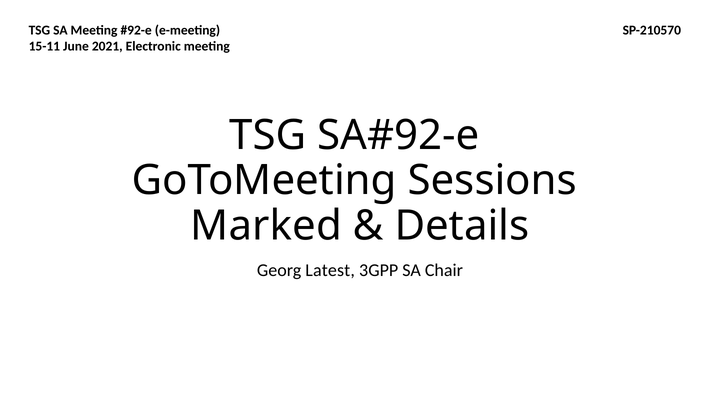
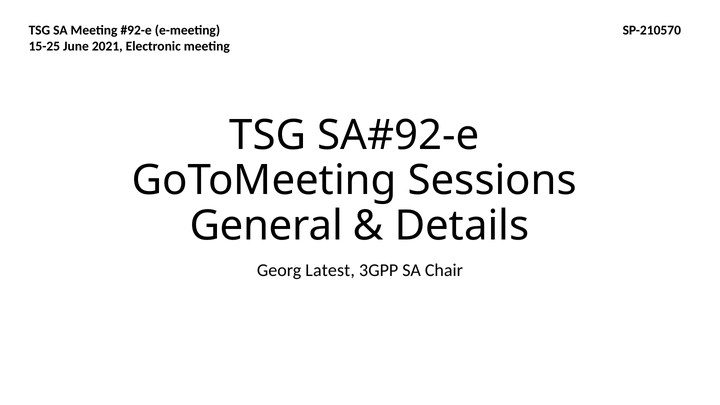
15-11: 15-11 -> 15-25
Marked: Marked -> General
